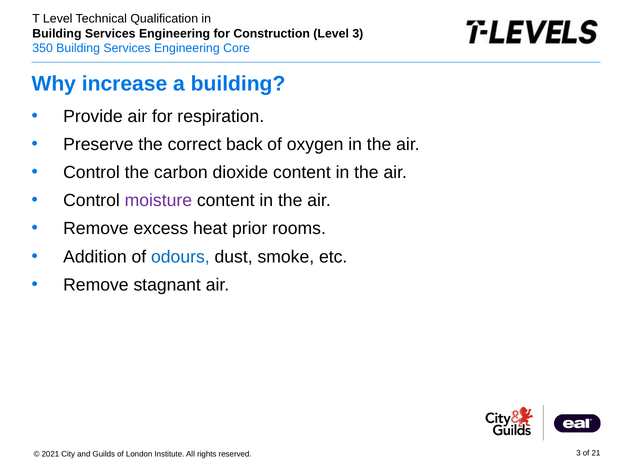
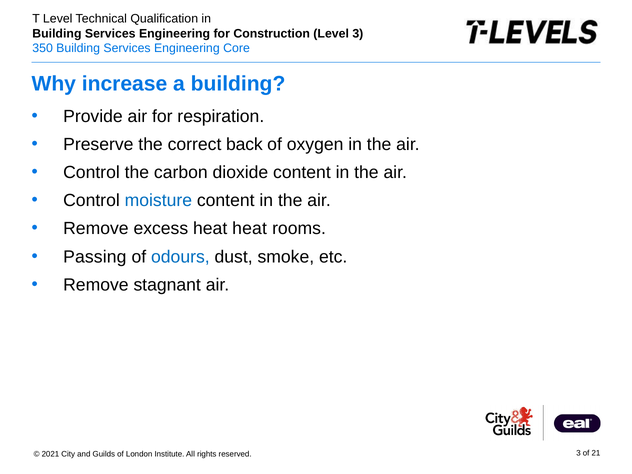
moisture colour: purple -> blue
heat prior: prior -> heat
Addition: Addition -> Passing
